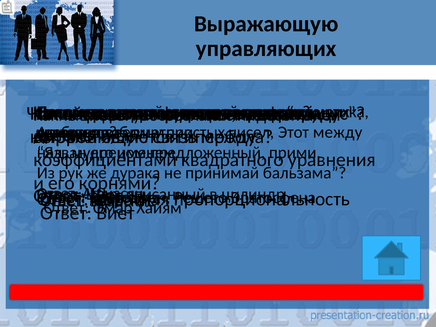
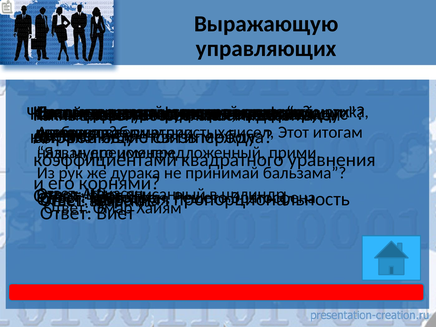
Этот между: между -> итогам
